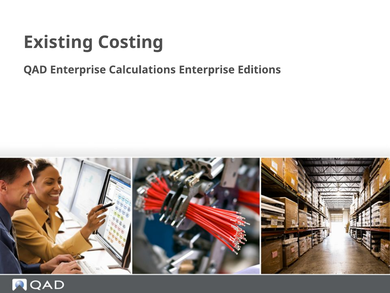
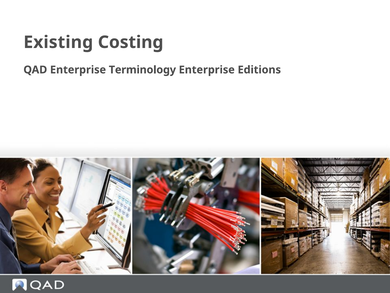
Calculations: Calculations -> Terminology
